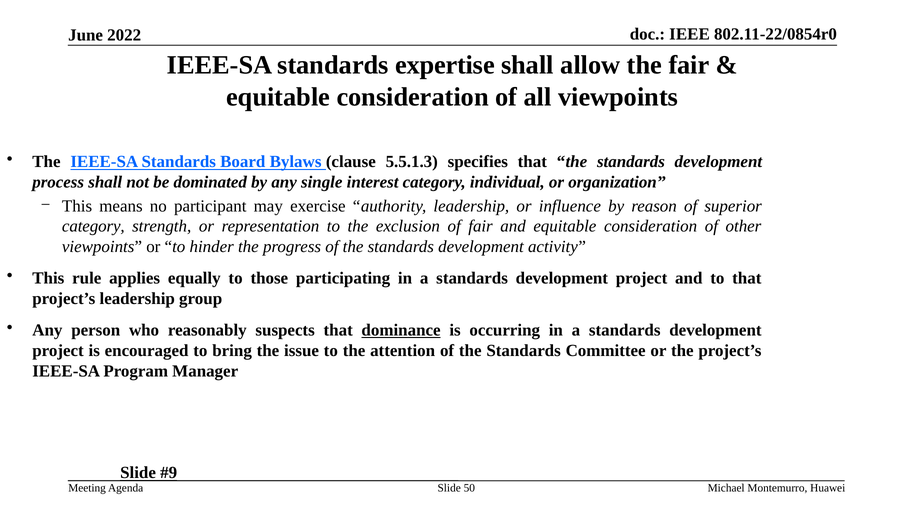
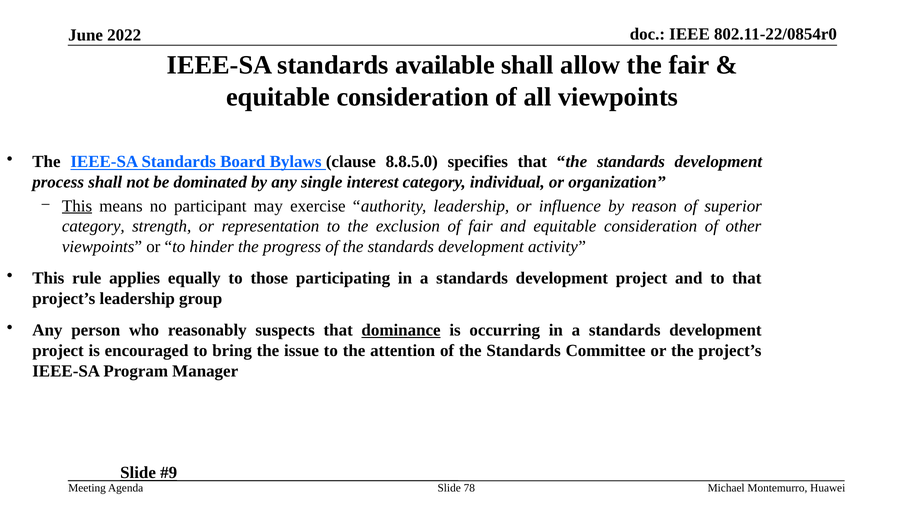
expertise: expertise -> available
5.5.1.3: 5.5.1.3 -> 8.8.5.0
This at (77, 206) underline: none -> present
50: 50 -> 78
